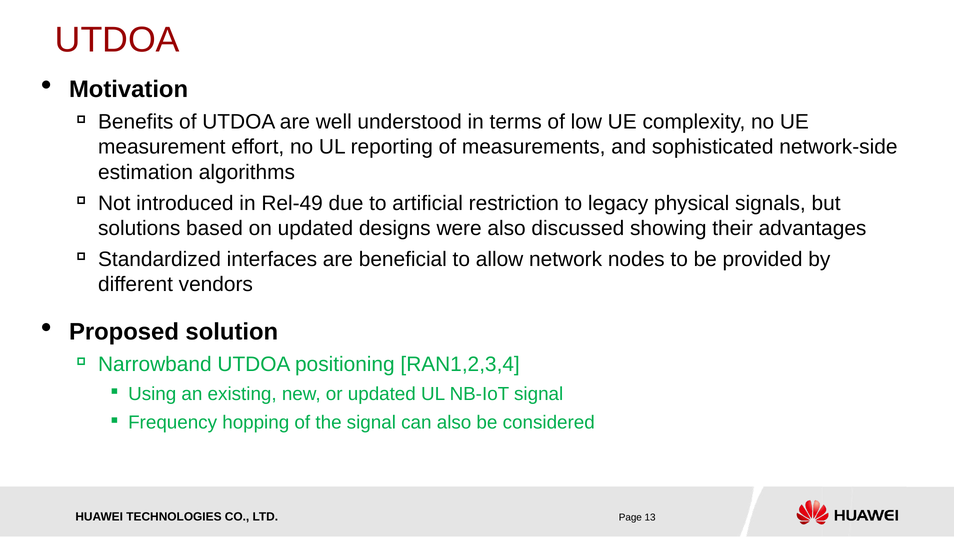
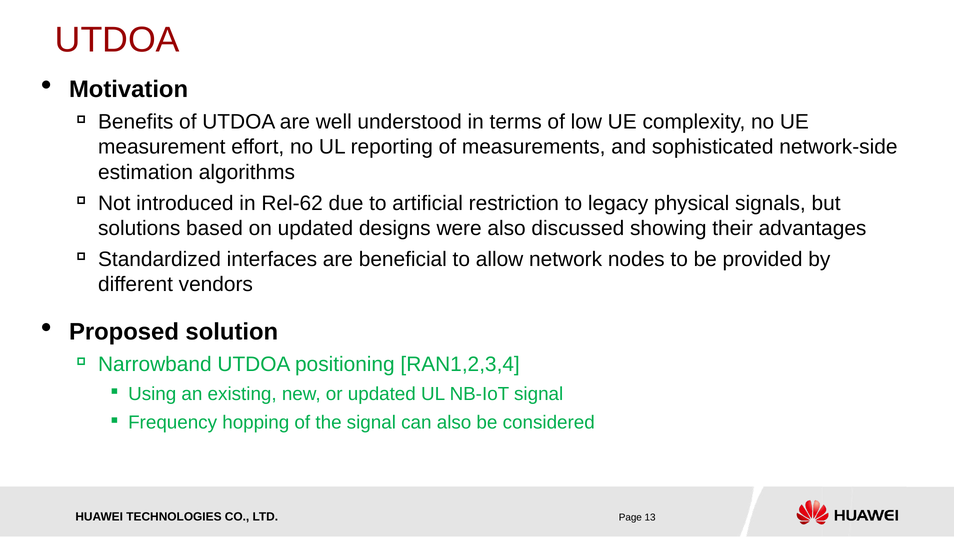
Rel-49: Rel-49 -> Rel-62
